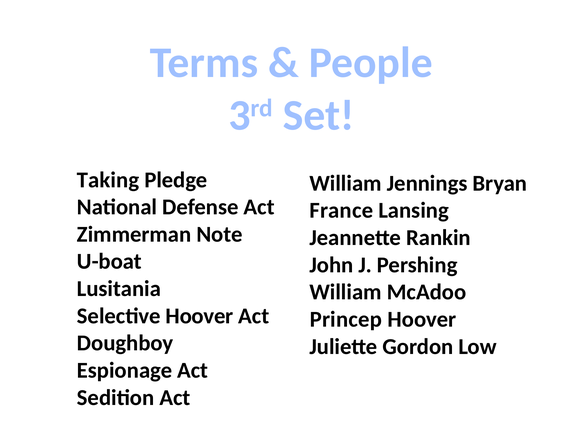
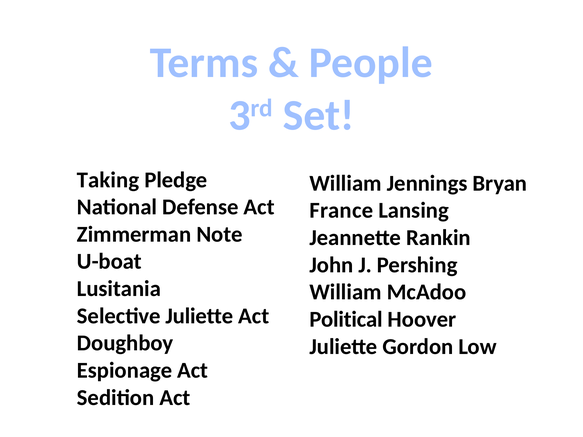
Selective Hoover: Hoover -> Juliette
Princep: Princep -> Political
